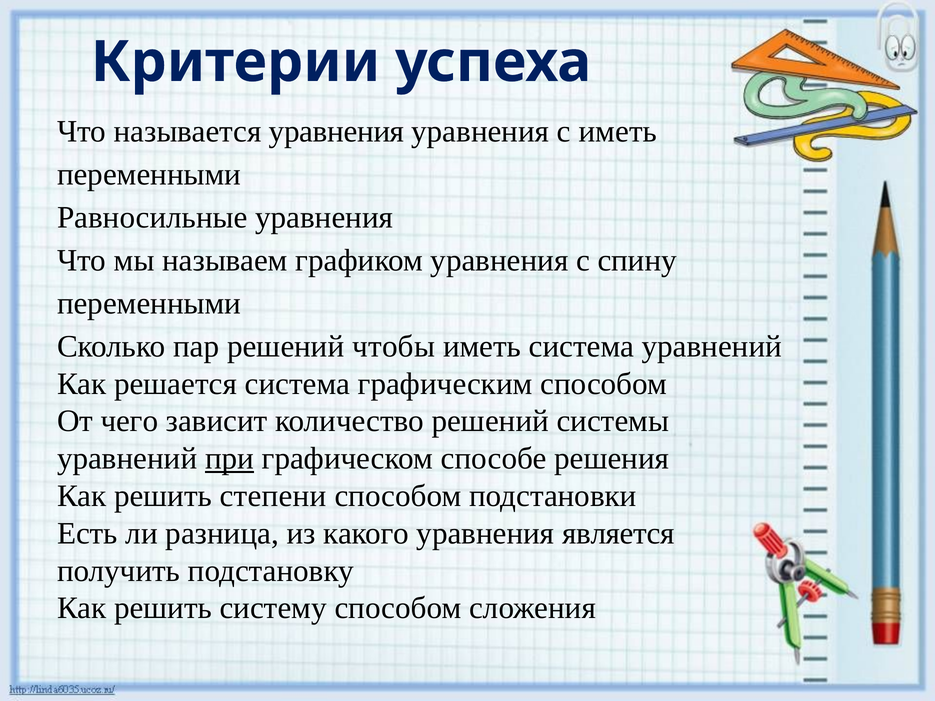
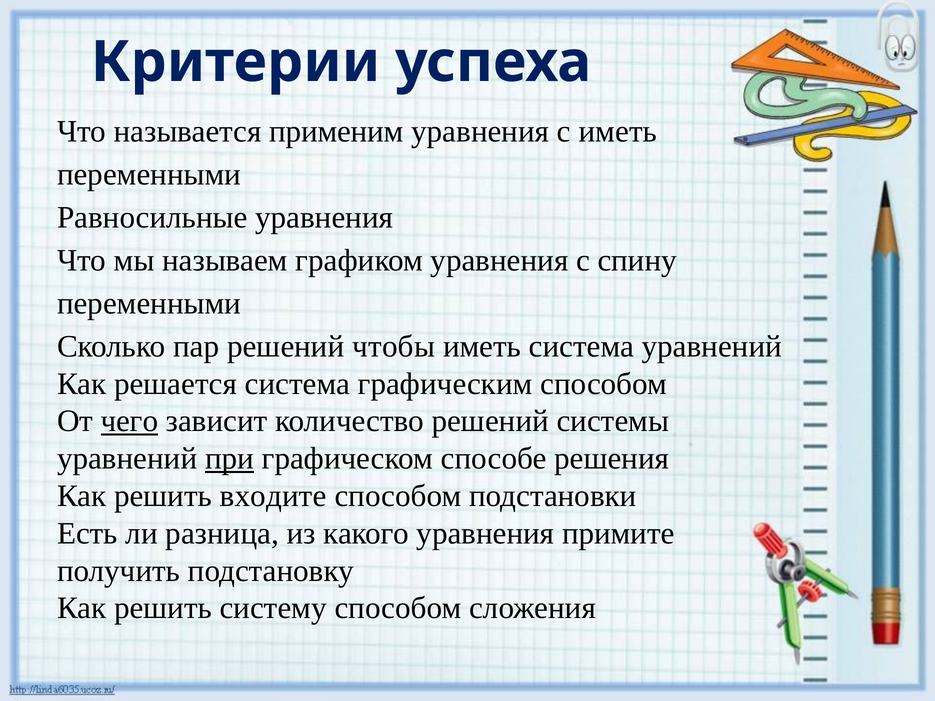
называется уравнения: уравнения -> применим
чего underline: none -> present
степени: степени -> входите
является: является -> примите
